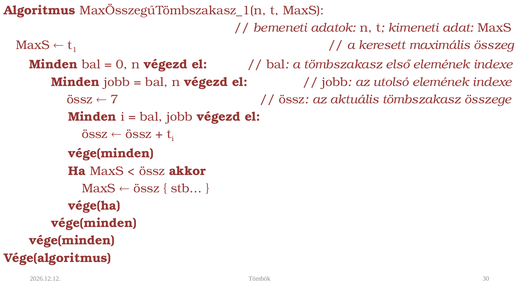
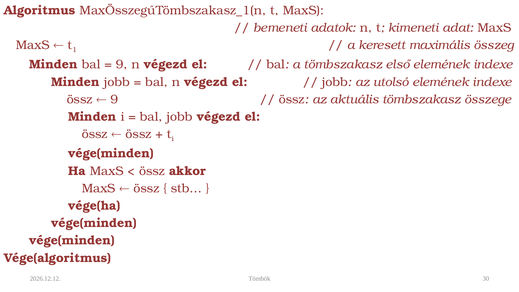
0 at (122, 64): 0 -> 9
7 at (114, 99): 7 -> 9
